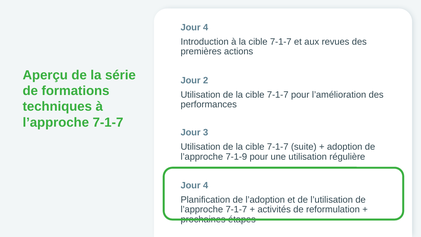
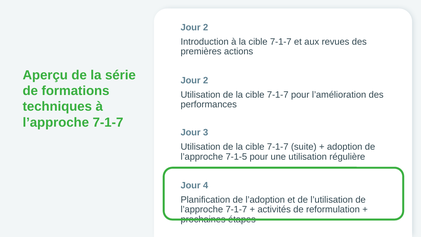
4 at (206, 27): 4 -> 2
7-1-9: 7-1-9 -> 7-1-5
